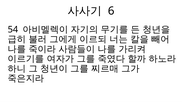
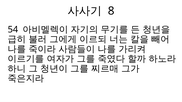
6: 6 -> 8
